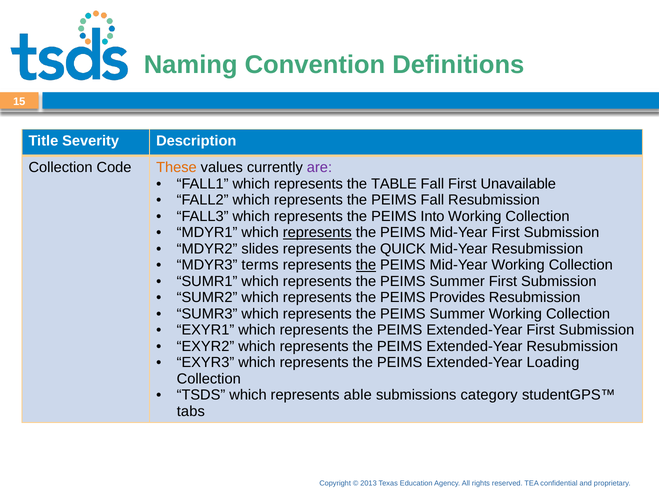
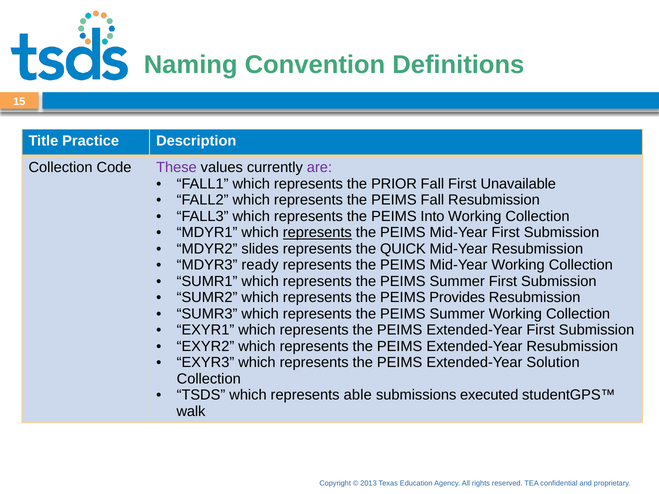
Severity: Severity -> Practice
These colour: orange -> purple
TABLE: TABLE -> PRIOR
terms: terms -> ready
the at (366, 265) underline: present -> none
Loading: Loading -> Solution
category: category -> executed
tabs: tabs -> walk
